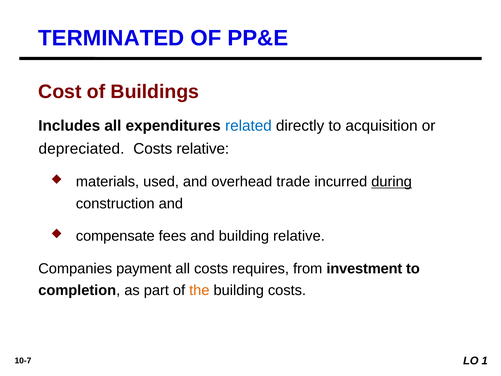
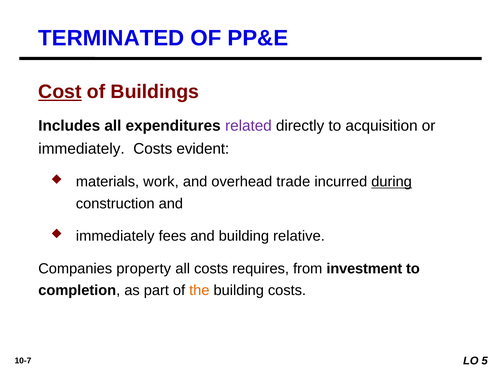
Cost underline: none -> present
related colour: blue -> purple
depreciated at (81, 149): depreciated -> immediately
Costs relative: relative -> evident
used: used -> work
compensate at (115, 236): compensate -> immediately
payment: payment -> property
1: 1 -> 5
